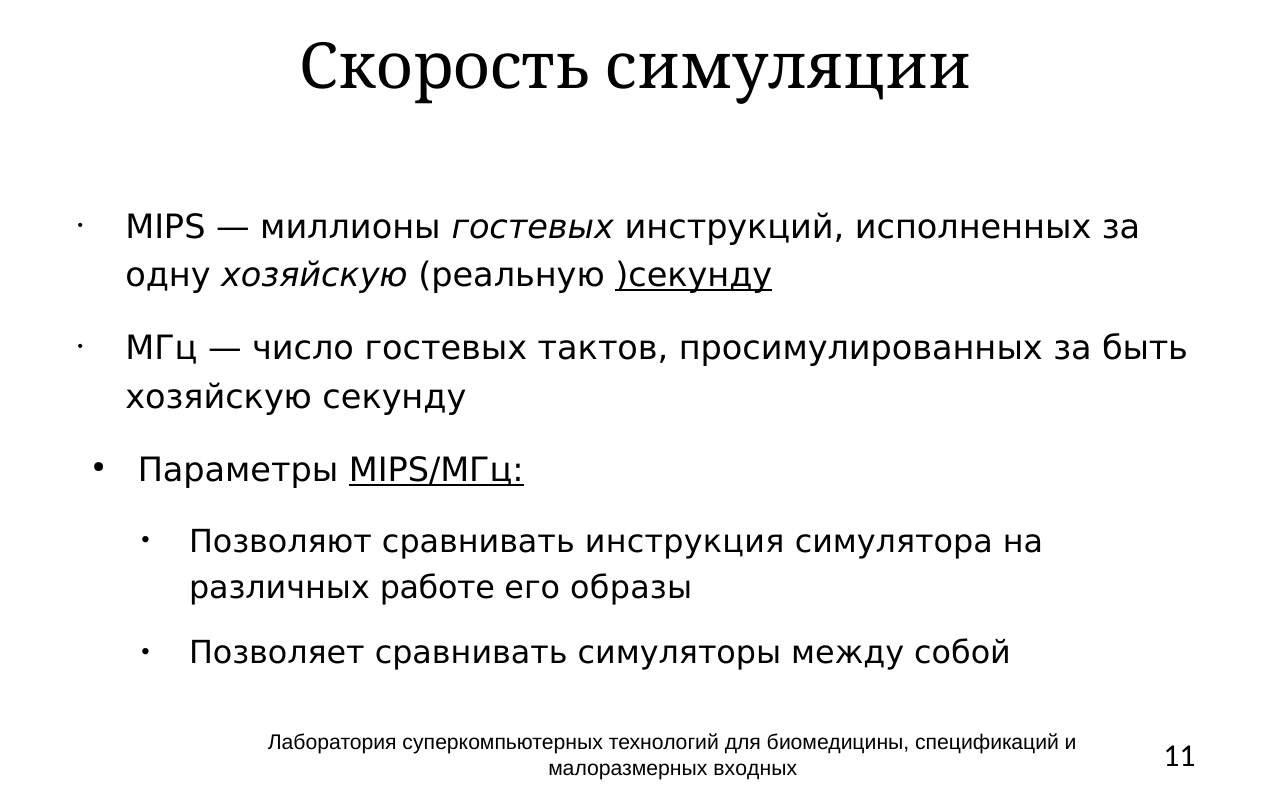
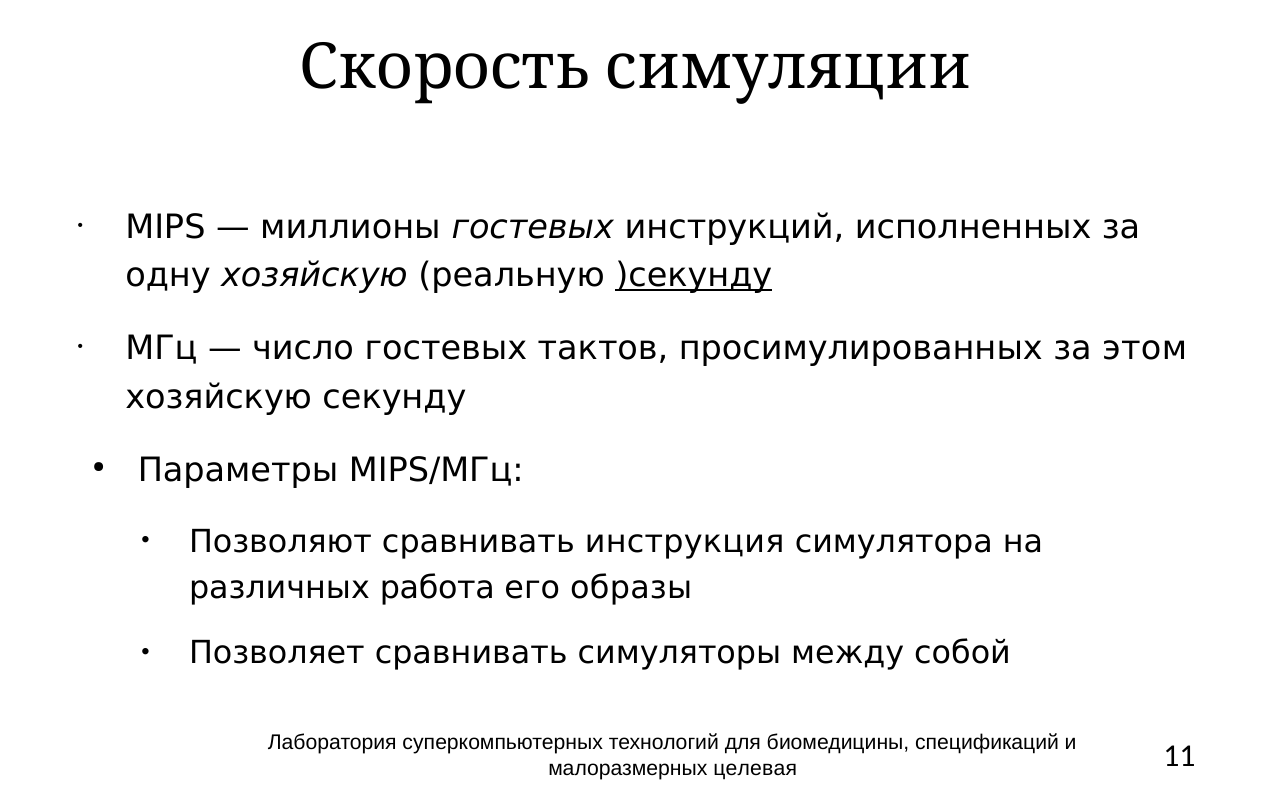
быть: быть -> этом
MIPS/МГц underline: present -> none
работе: работе -> работа
входных: входных -> целевая
